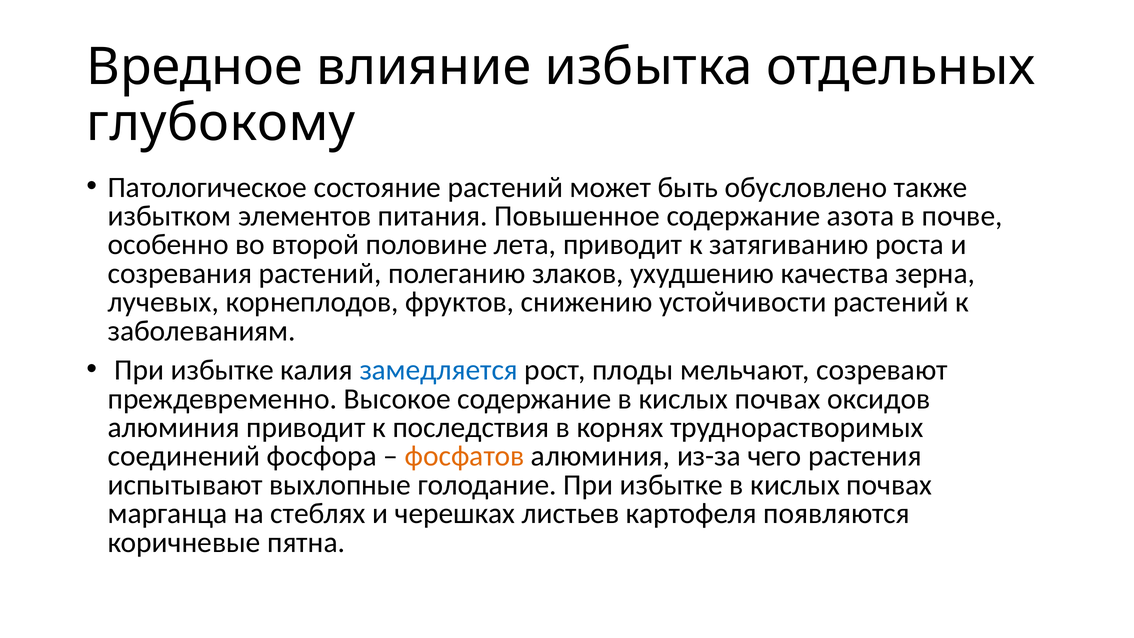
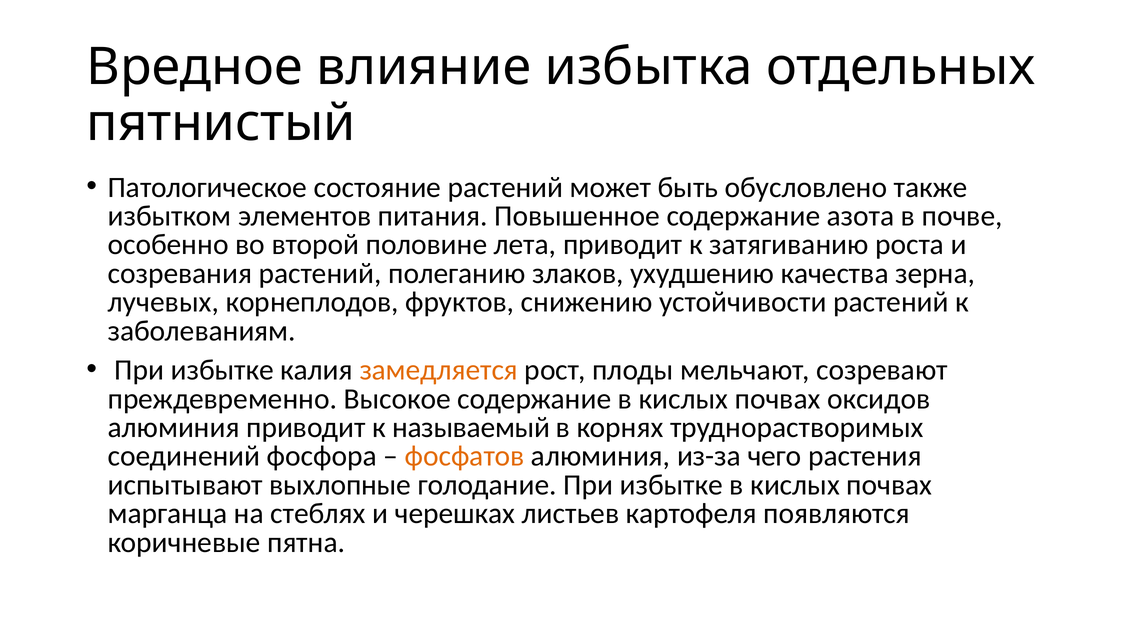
глубокому: глубокому -> пятнистый
замедляется colour: blue -> orange
последствия: последствия -> называемый
